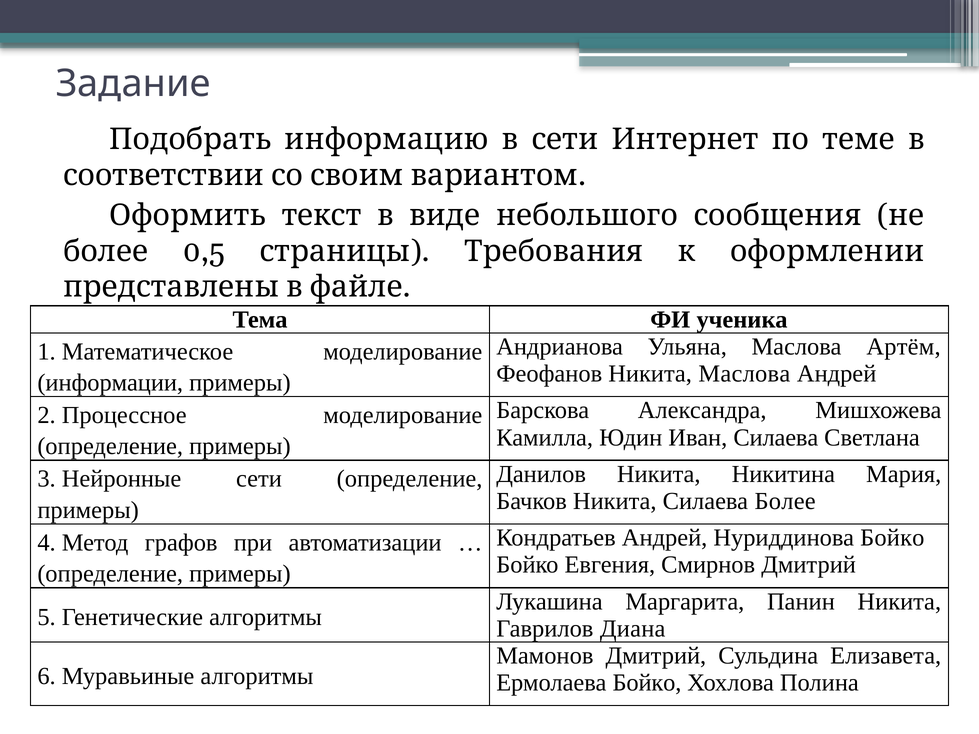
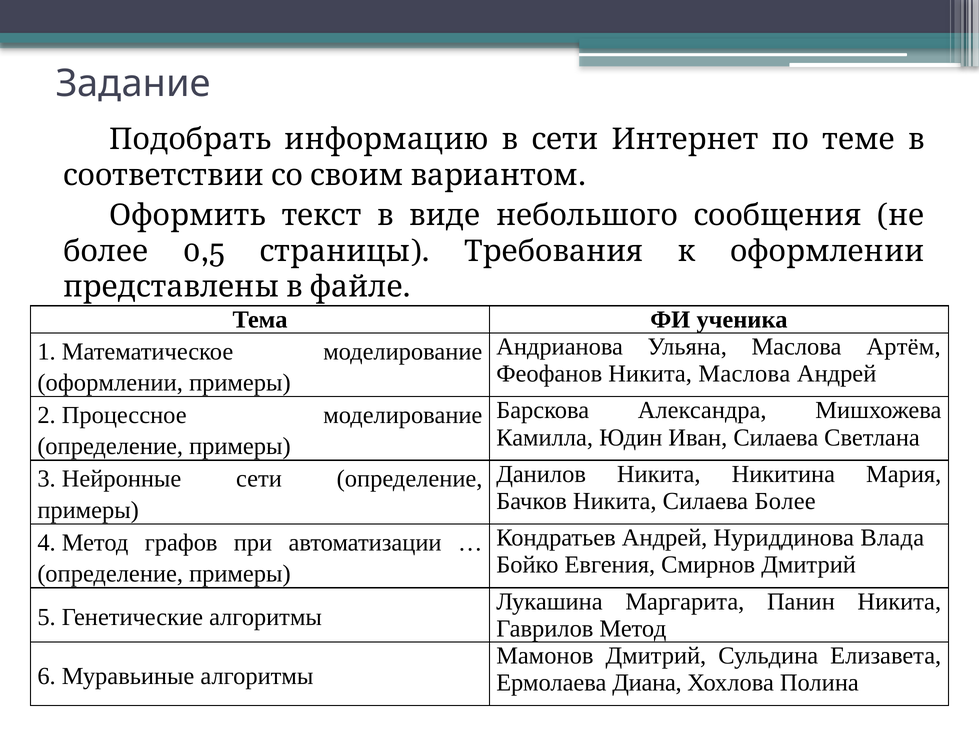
информации at (110, 383): информации -> оформлении
Нуриддинова Бойко: Бойко -> Влада
Гаврилов Диана: Диана -> Метод
Ермолаева Бойко: Бойко -> Диана
